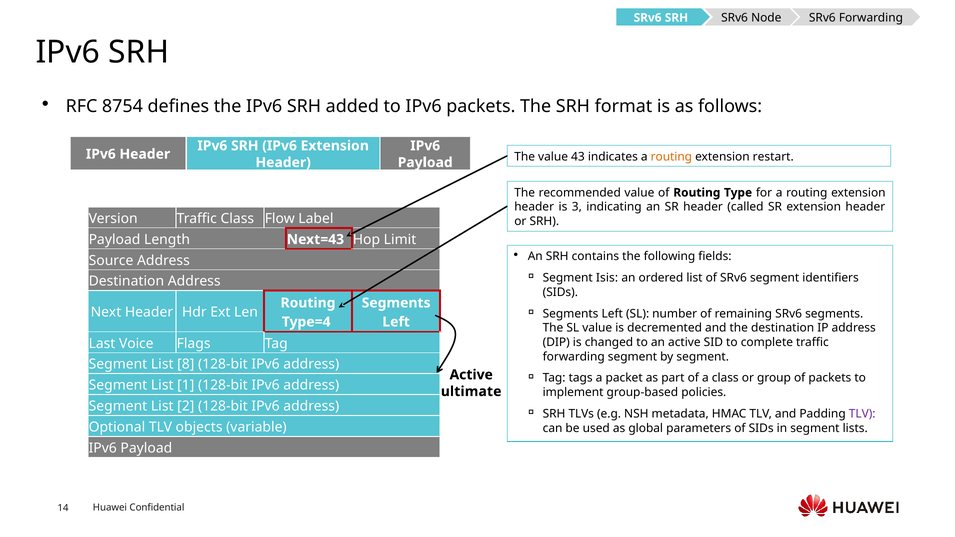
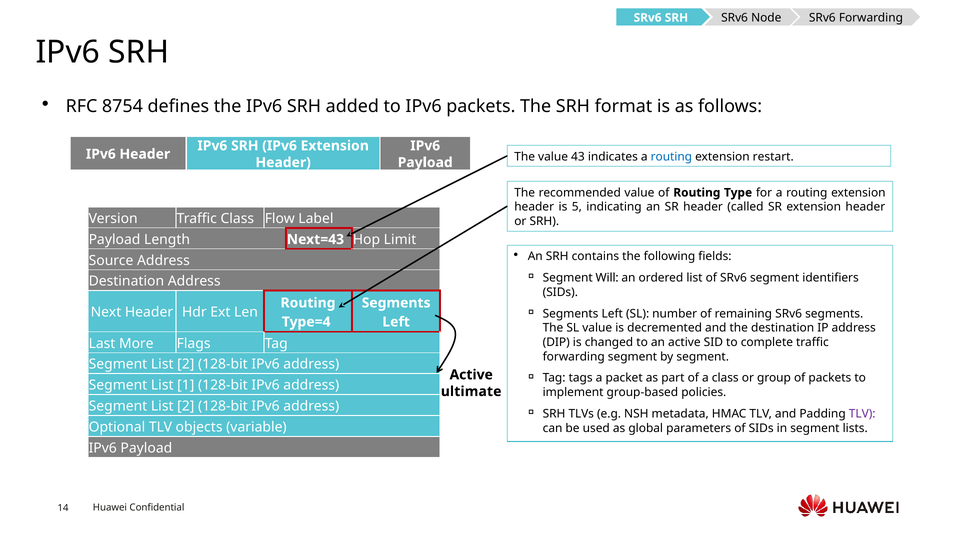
routing at (671, 157) colour: orange -> blue
3: 3 -> 5
Isis: Isis -> Will
Voice: Voice -> More
8 at (186, 364): 8 -> 2
